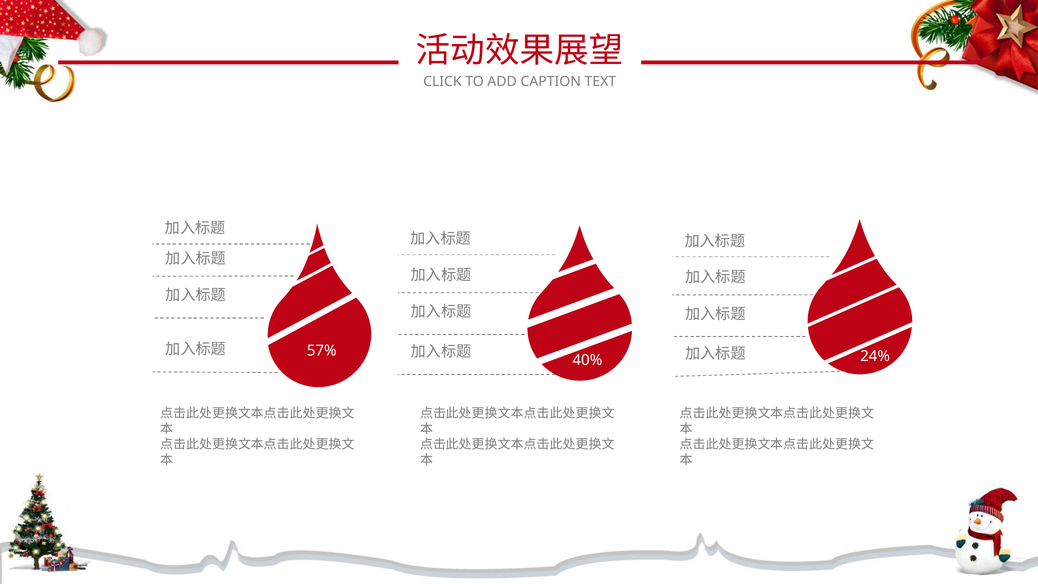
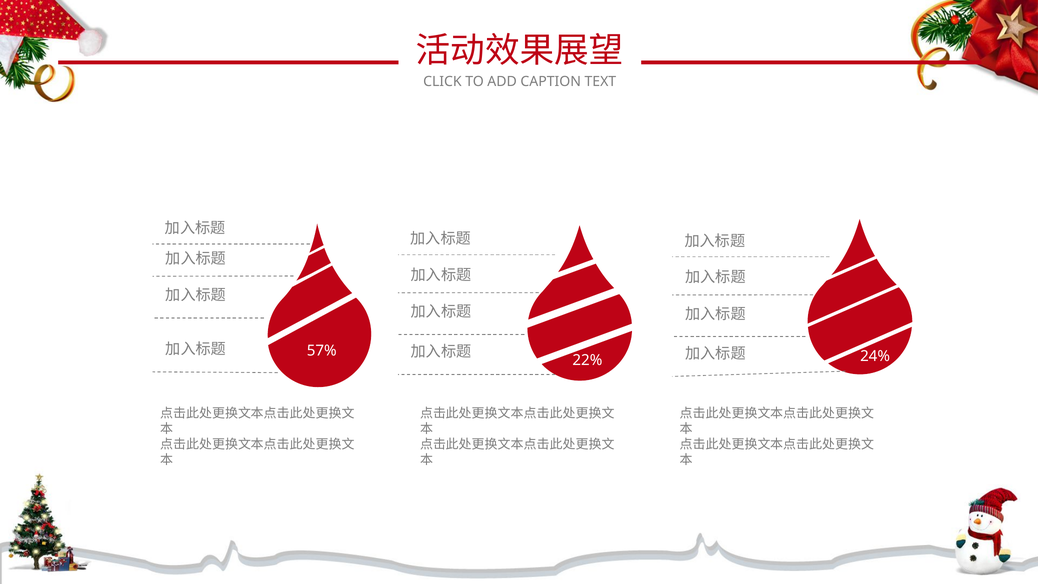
40%: 40% -> 22%
